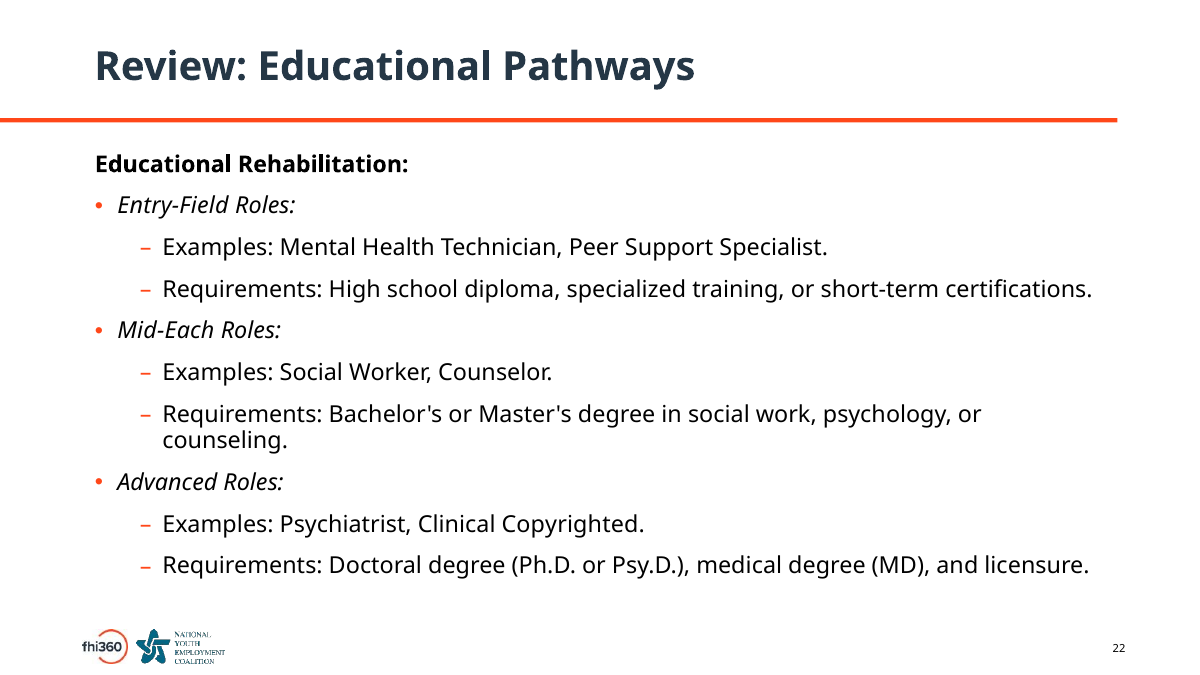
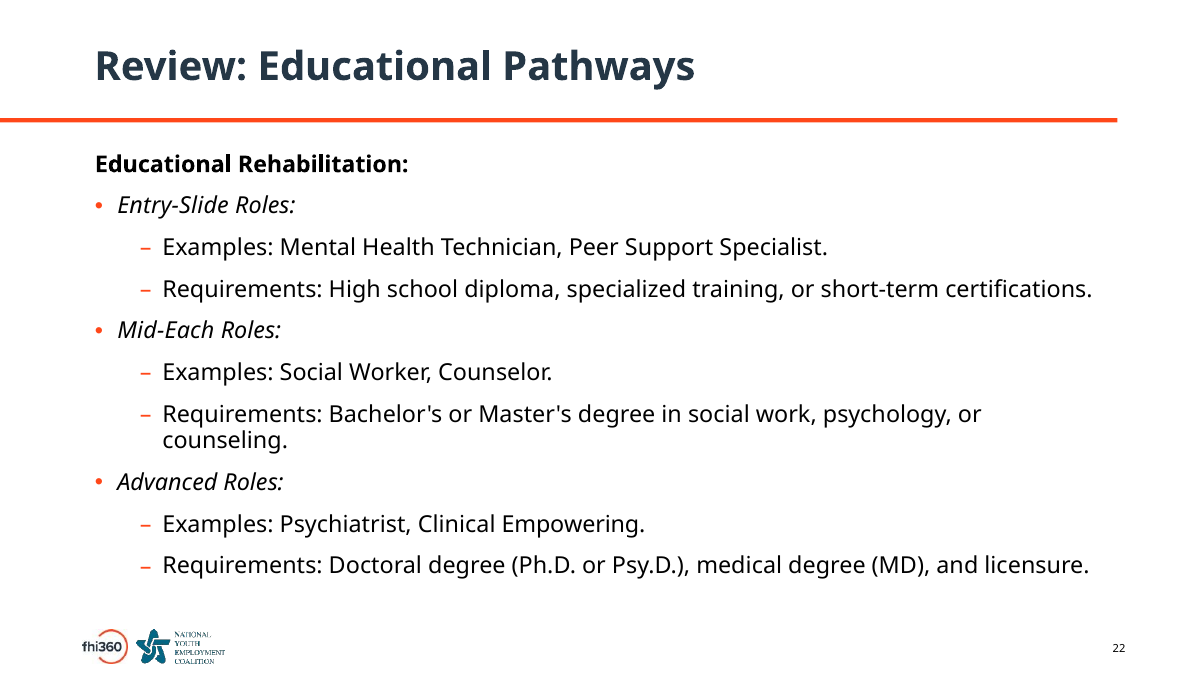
Entry-Field: Entry-Field -> Entry-Slide
Copyrighted: Copyrighted -> Empowering
